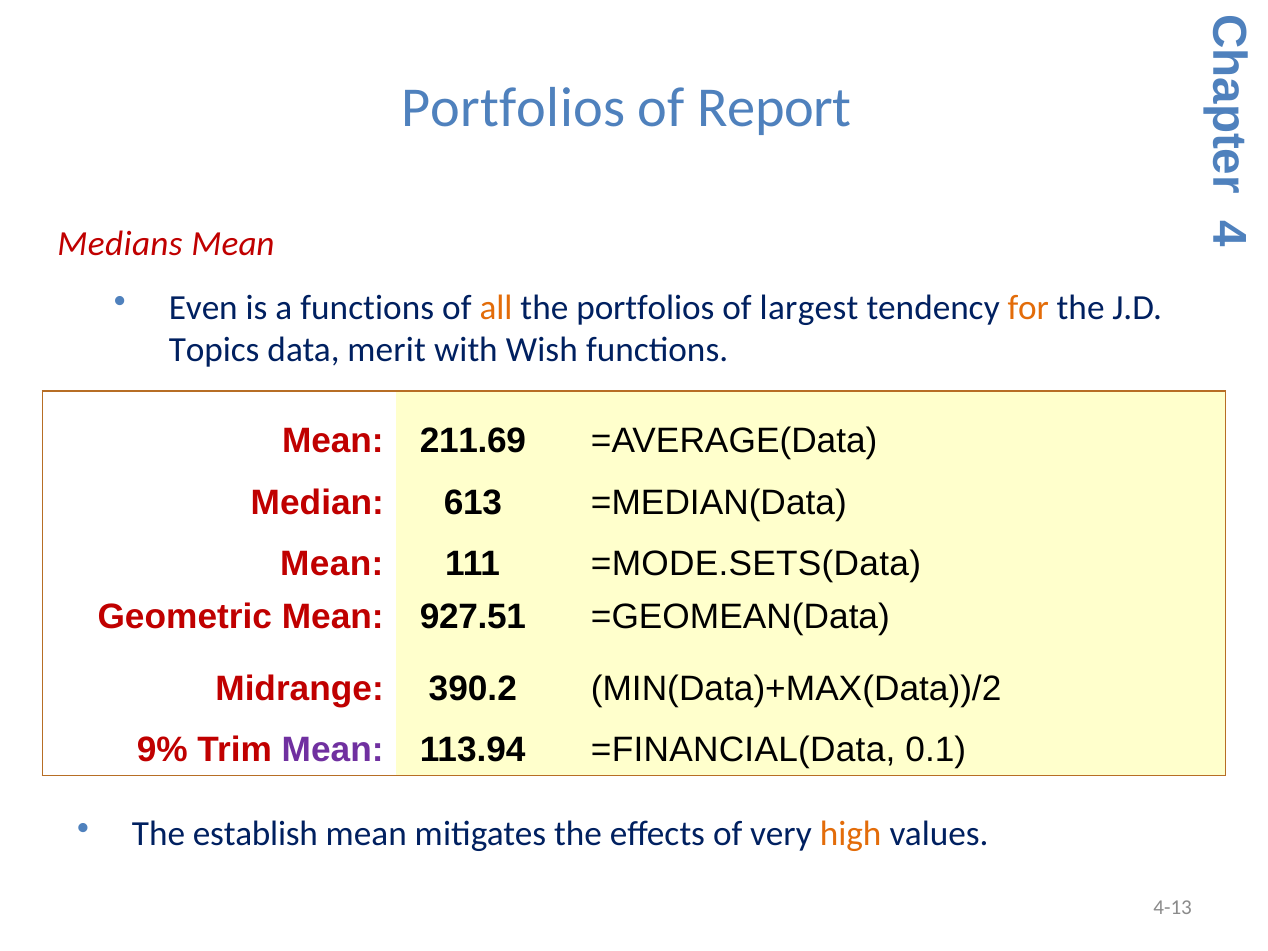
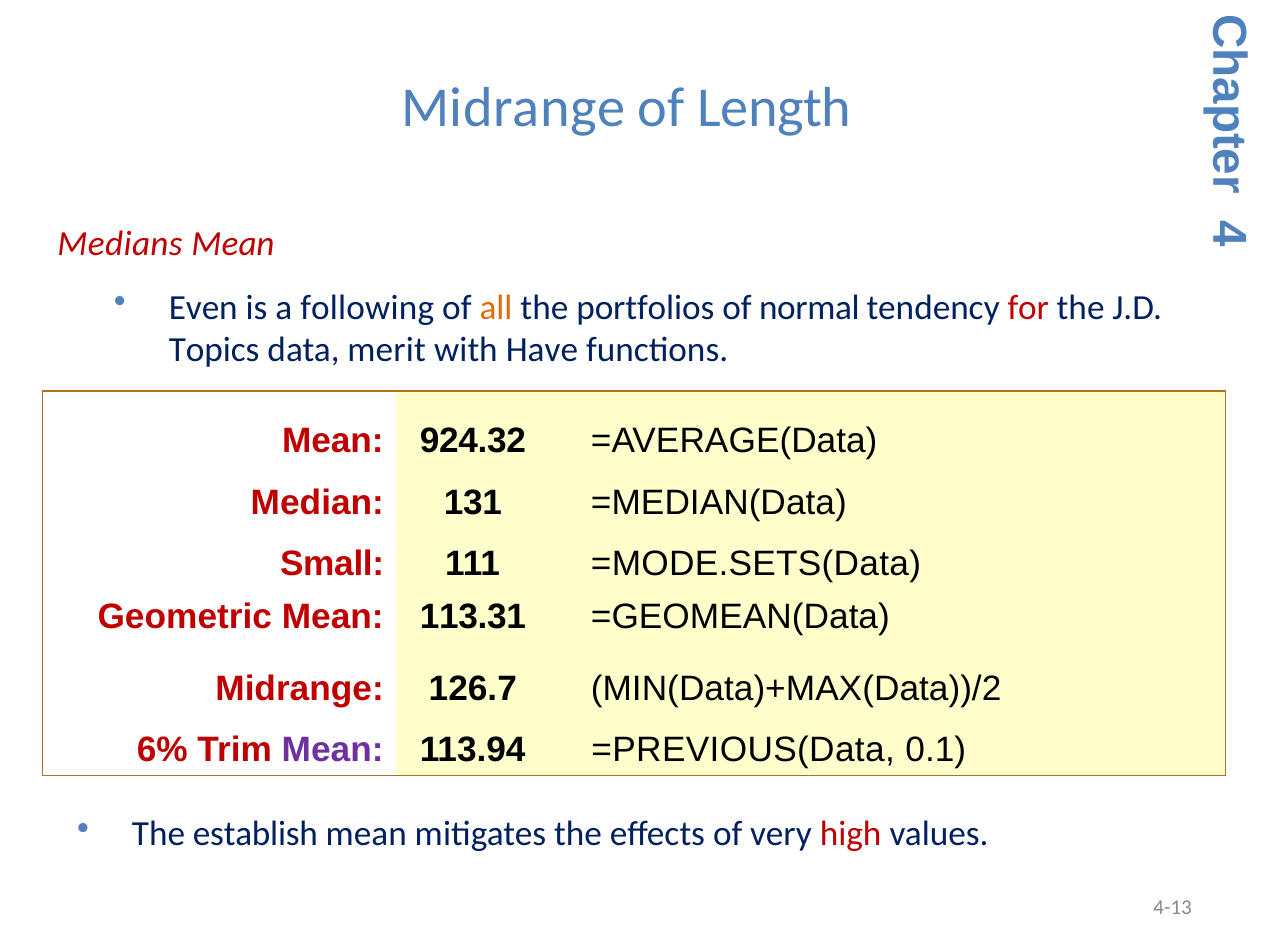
Portfolios at (513, 108): Portfolios -> Midrange
Report: Report -> Length
a functions: functions -> following
largest: largest -> normal
for colour: orange -> red
Wish: Wish -> Have
211.69: 211.69 -> 924.32
613: 613 -> 131
Mean at (332, 564): Mean -> Small
927.51: 927.51 -> 113.31
390.2: 390.2 -> 126.7
9%: 9% -> 6%
=FINANCIAL(Data: =FINANCIAL(Data -> =PREVIOUS(Data
high colour: orange -> red
